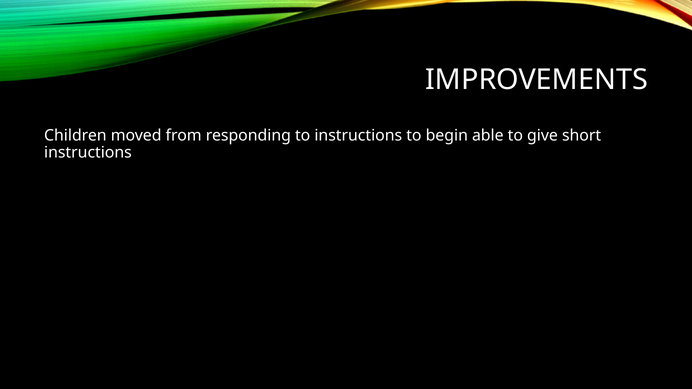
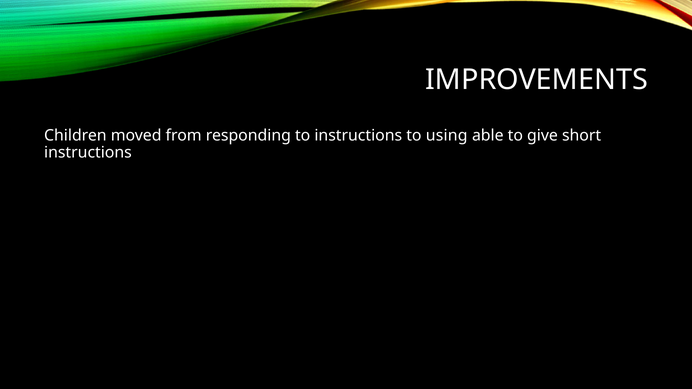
begin: begin -> using
